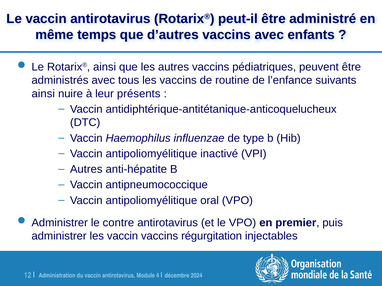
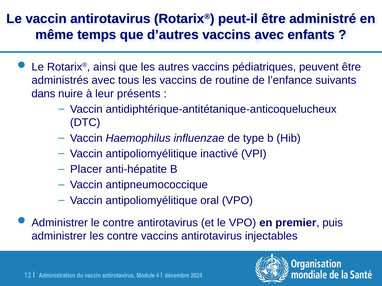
ainsi at (43, 94): ainsi -> dans
Autres at (86, 170): Autres -> Placer
les vaccin: vaccin -> contre
vaccins régurgitation: régurgitation -> antirotavirus
